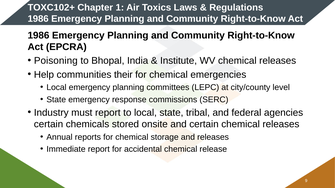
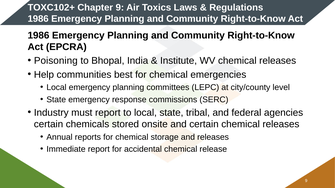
Chapter 1: 1 -> 9
their: their -> best
